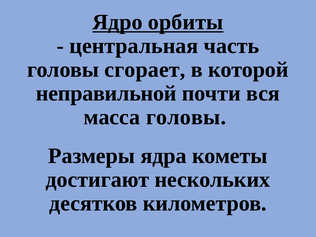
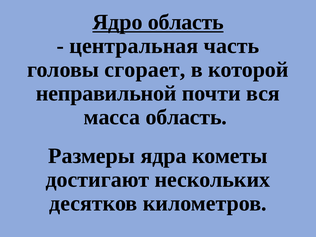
Ядро орбиты: орбиты -> область
масса головы: головы -> область
